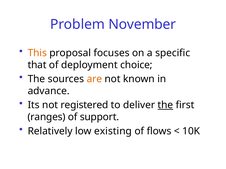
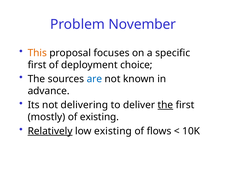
that at (37, 65): that -> first
are colour: orange -> blue
registered: registered -> delivering
ranges: ranges -> mostly
of support: support -> existing
Relatively underline: none -> present
